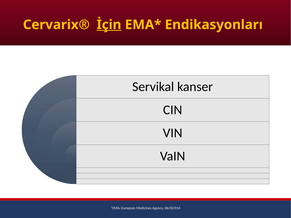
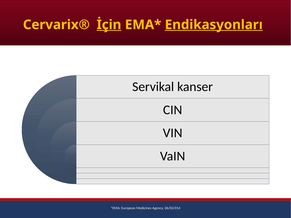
Endikasyonları underline: none -> present
